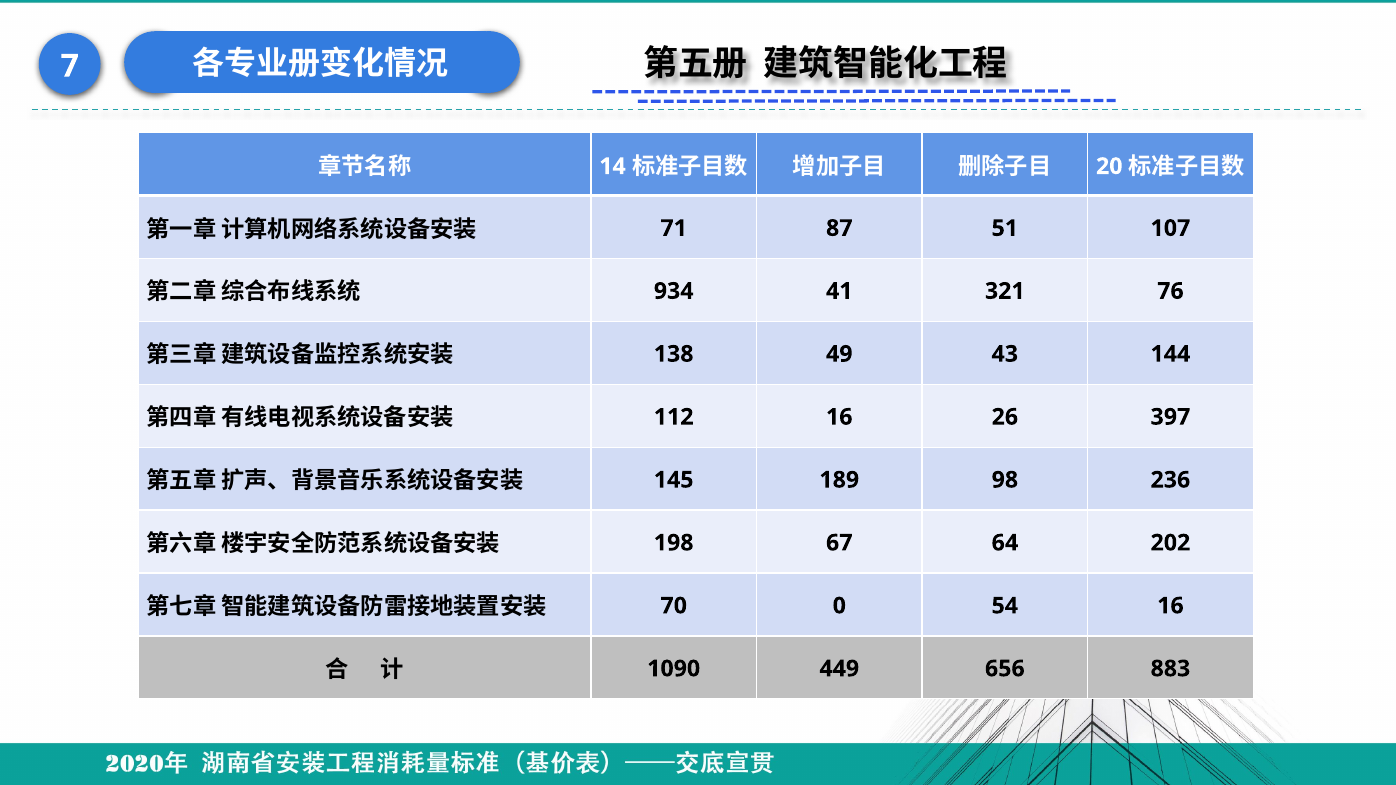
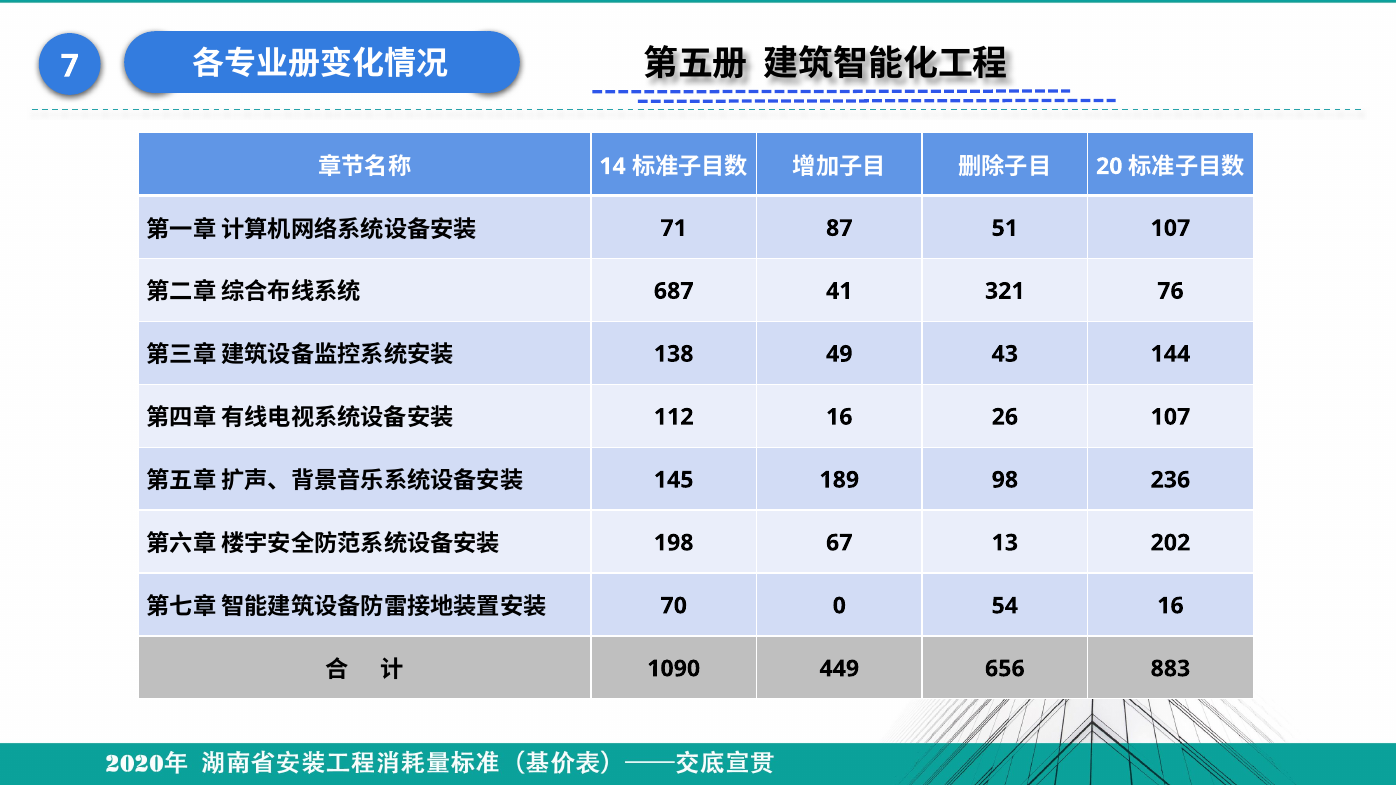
934: 934 -> 687
26 397: 397 -> 107
64: 64 -> 13
